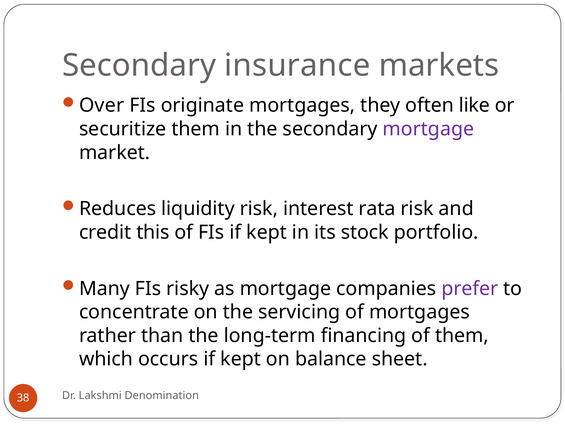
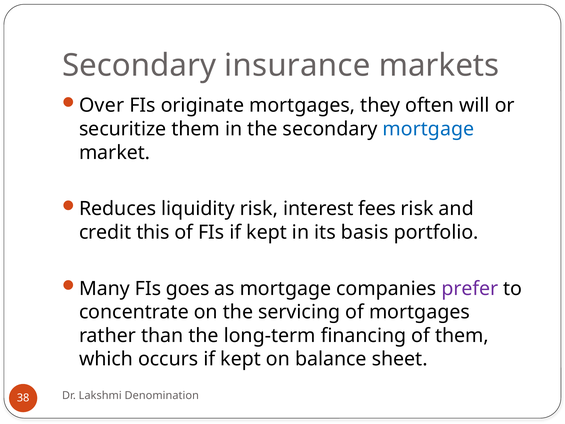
like: like -> will
mortgage at (428, 129) colour: purple -> blue
rata: rata -> fees
stock: stock -> basis
risky: risky -> goes
